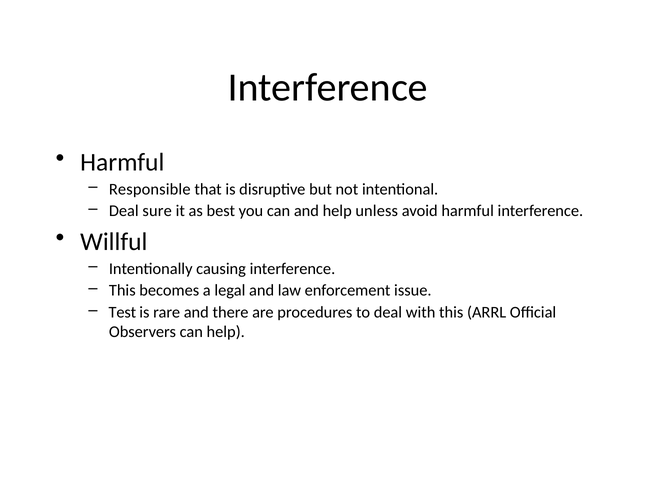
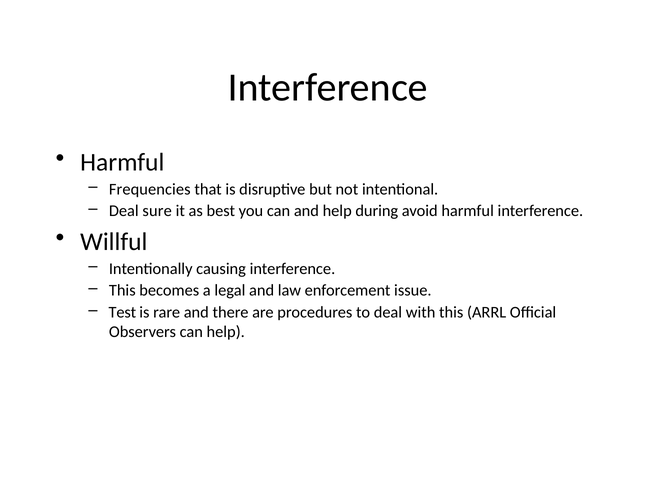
Responsible: Responsible -> Frequencies
unless: unless -> during
